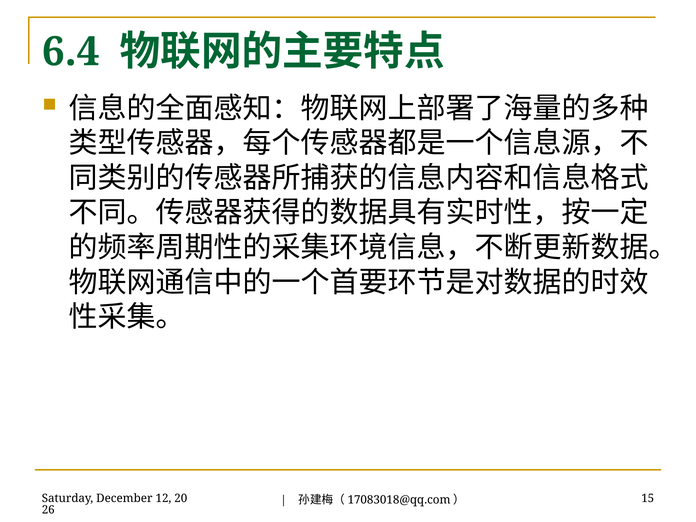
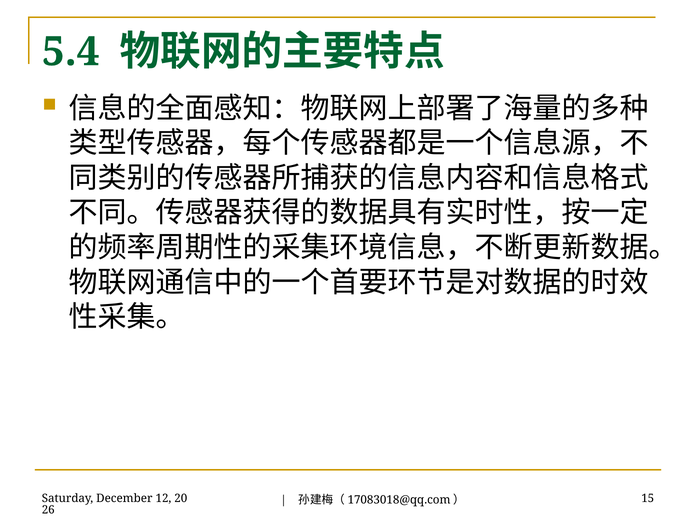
6.4: 6.4 -> 5.4
